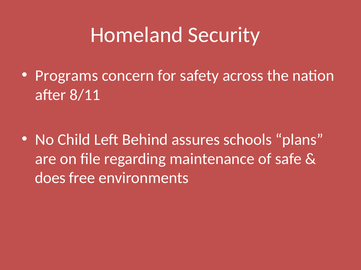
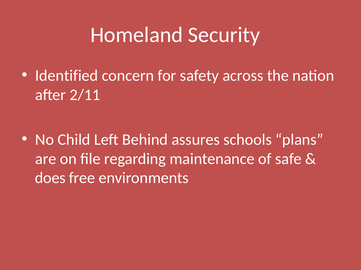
Programs: Programs -> Identified
8/11: 8/11 -> 2/11
